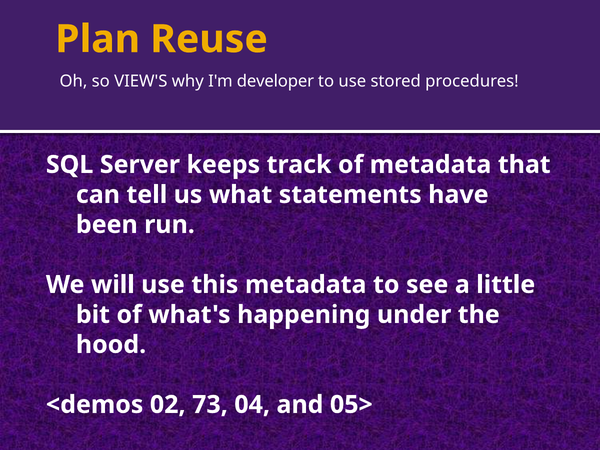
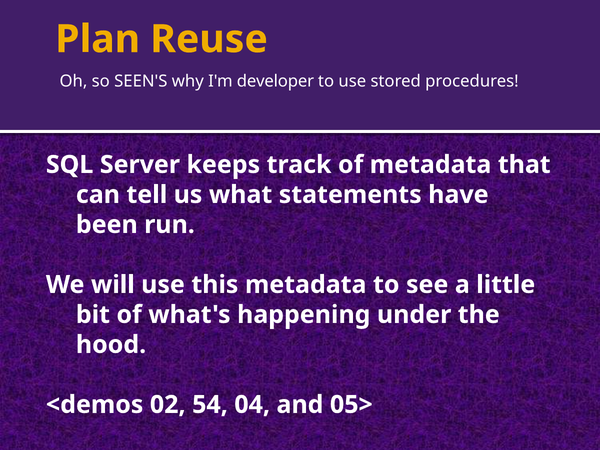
VIEW'S: VIEW'S -> SEEN'S
73: 73 -> 54
